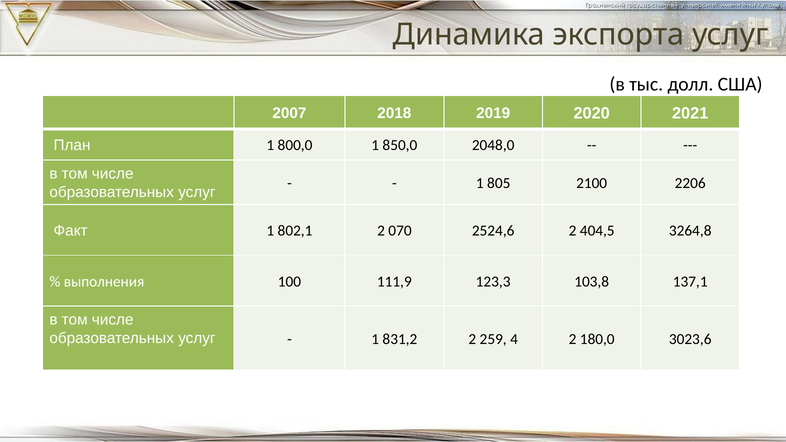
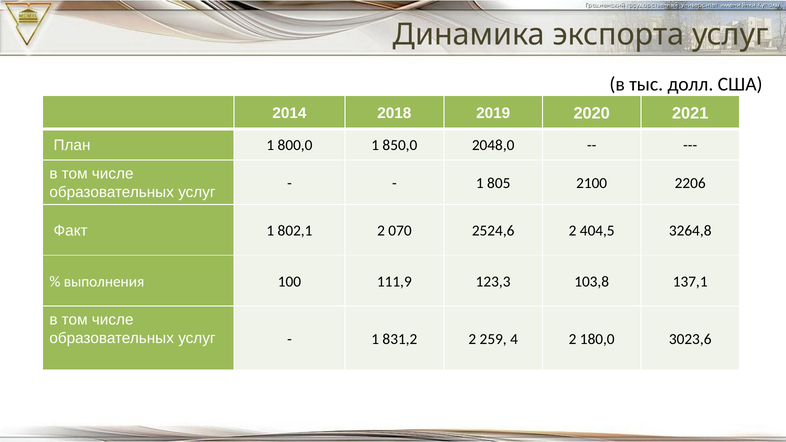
2007: 2007 -> 2014
